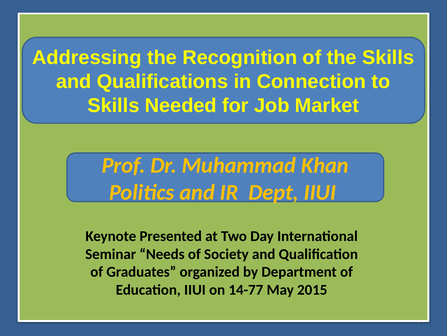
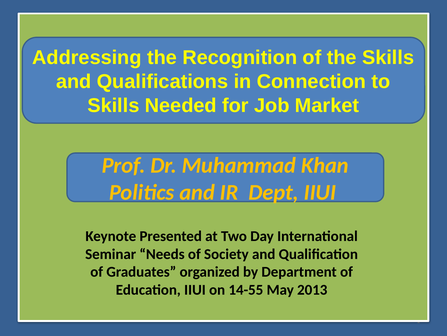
14-77: 14-77 -> 14-55
2015: 2015 -> 2013
